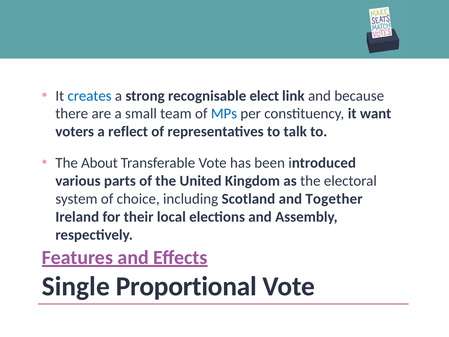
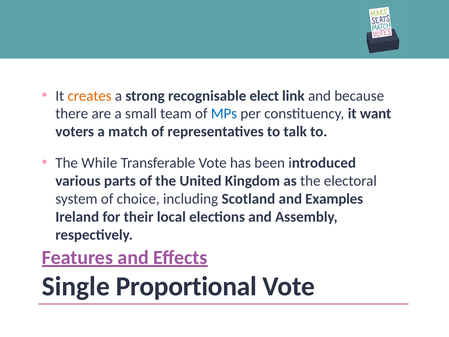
creates colour: blue -> orange
reflect: reflect -> match
About: About -> While
Together: Together -> Examples
